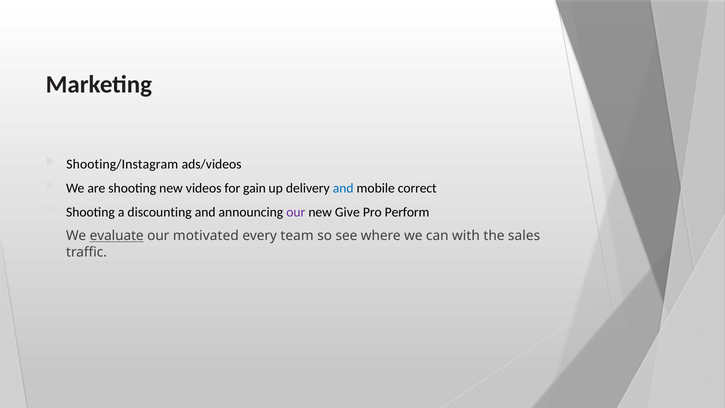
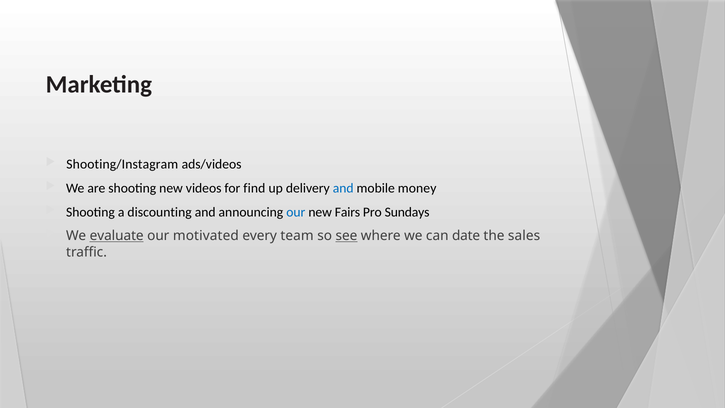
gain: gain -> find
correct: correct -> money
our at (296, 212) colour: purple -> blue
Give: Give -> Fairs
Perform: Perform -> Sundays
see underline: none -> present
with: with -> date
